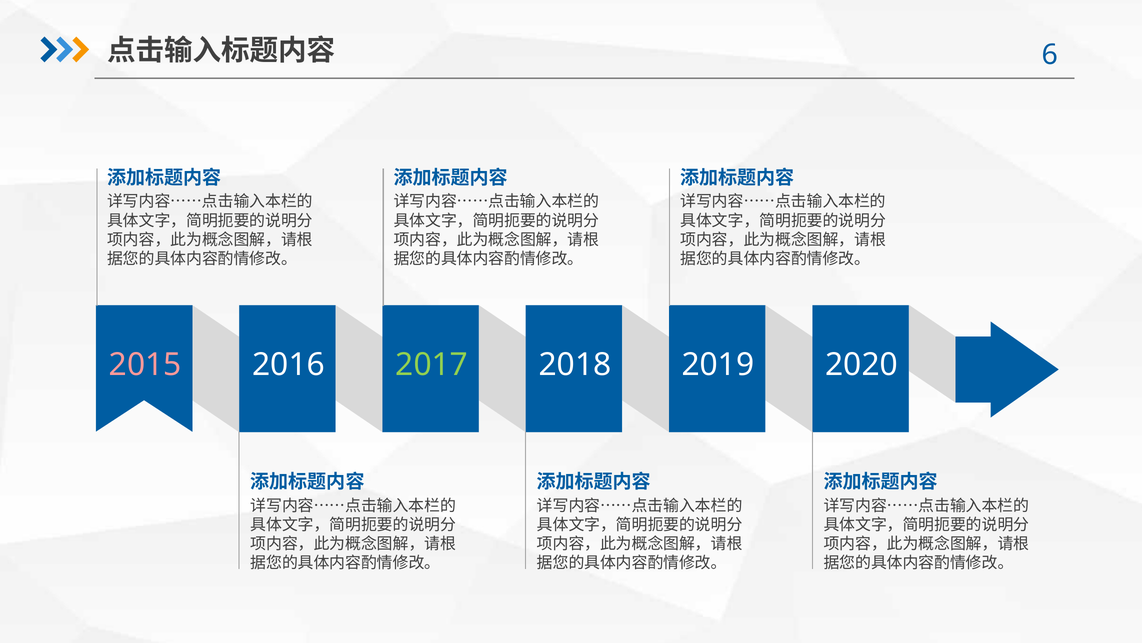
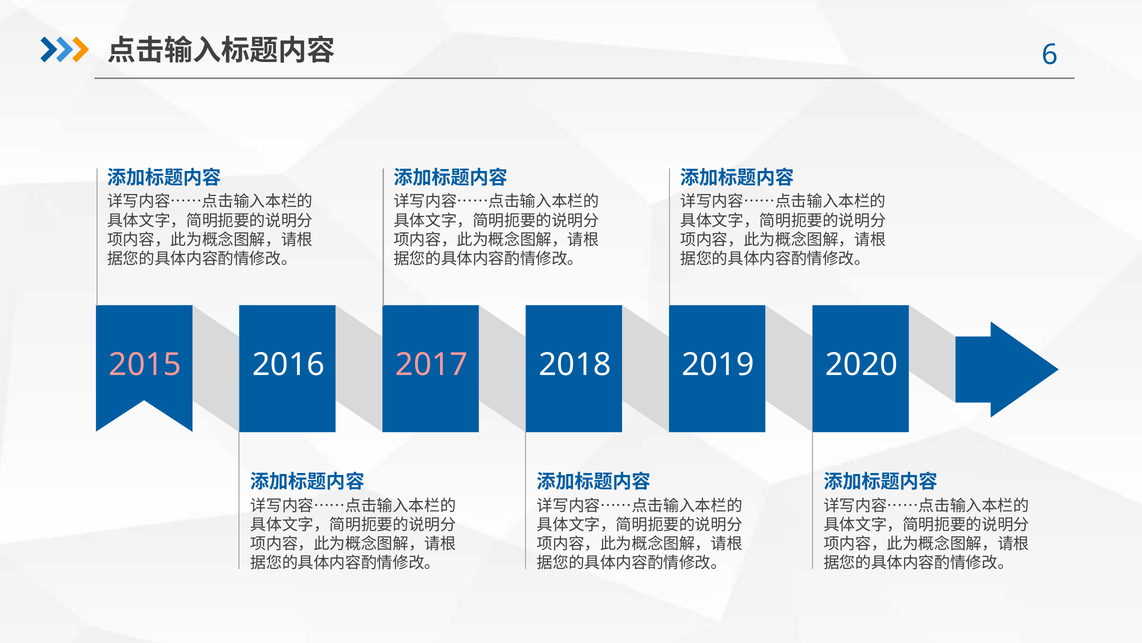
2017 colour: light green -> pink
